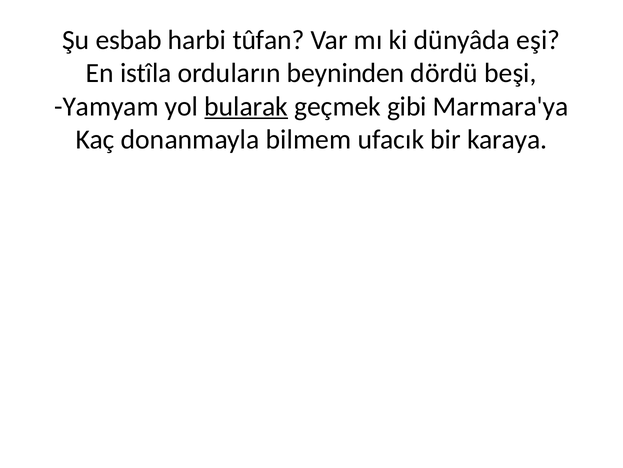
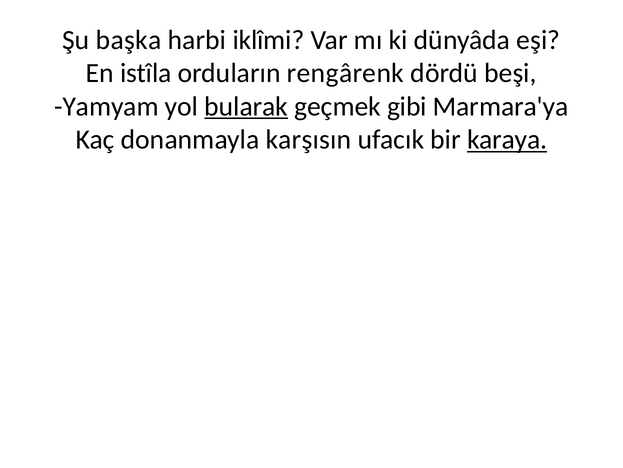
esbab: esbab -> başka
tûfan: tûfan -> iklîmi
beyninden: beyninden -> rengârenk
bilmem: bilmem -> karşısın
karaya underline: none -> present
